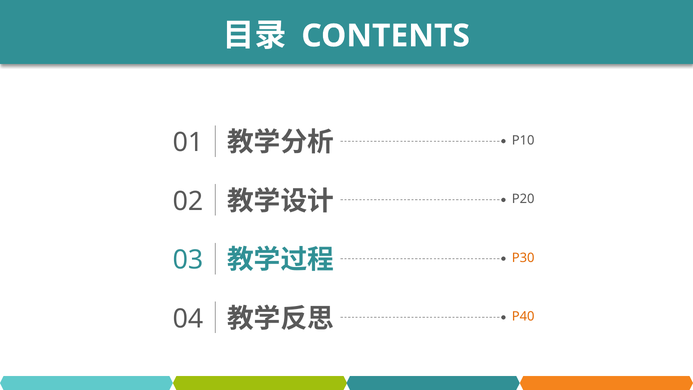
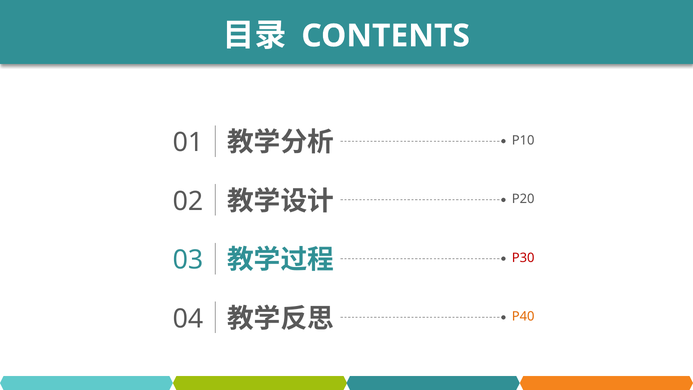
P30 colour: orange -> red
